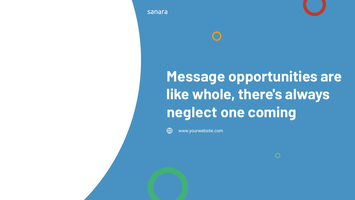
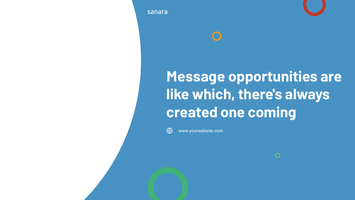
whole: whole -> which
neglect: neglect -> created
